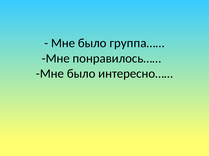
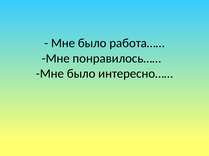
группа……: группа…… -> работа……
